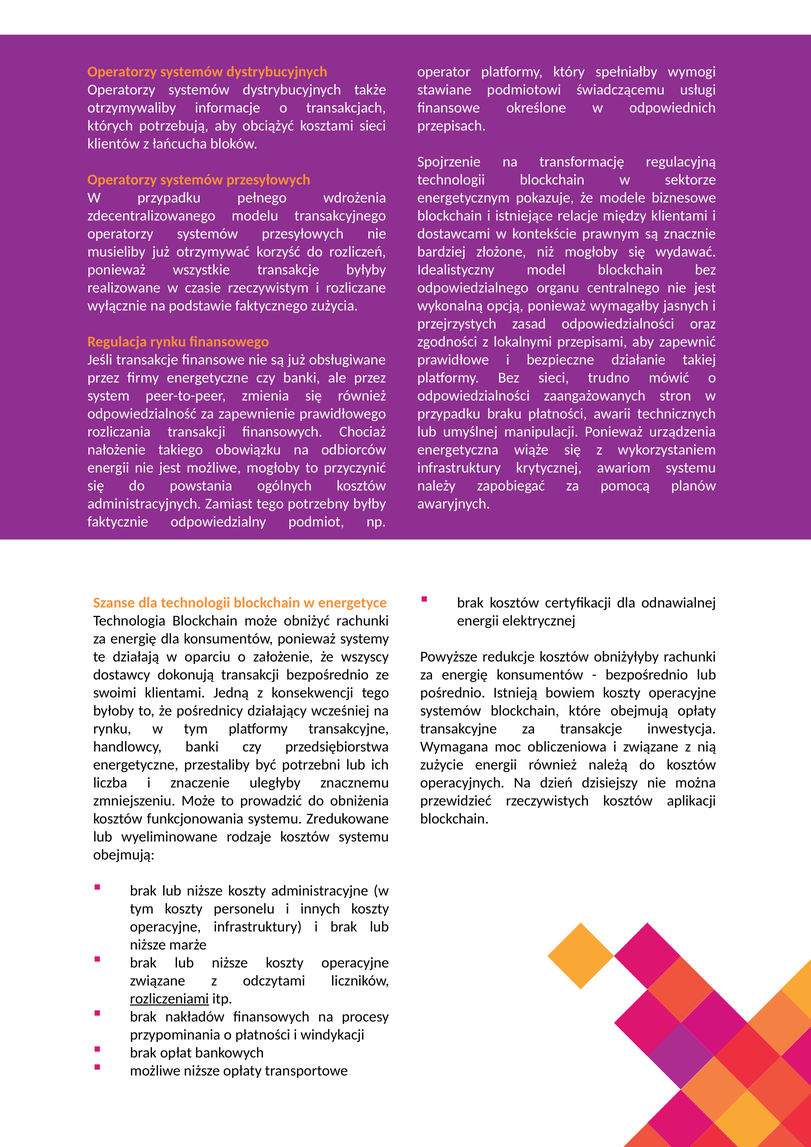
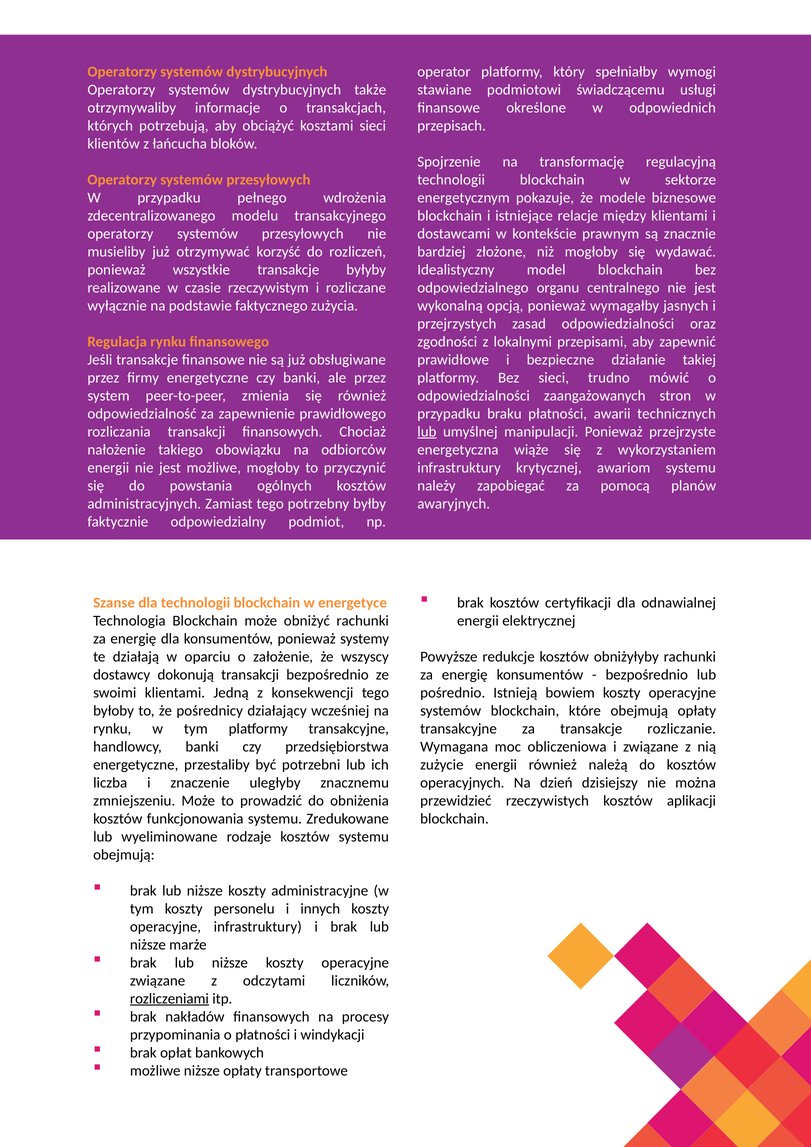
lub at (427, 432) underline: none -> present
urządzenia: urządzenia -> przejrzyste
inwestycja: inwestycja -> rozliczanie
